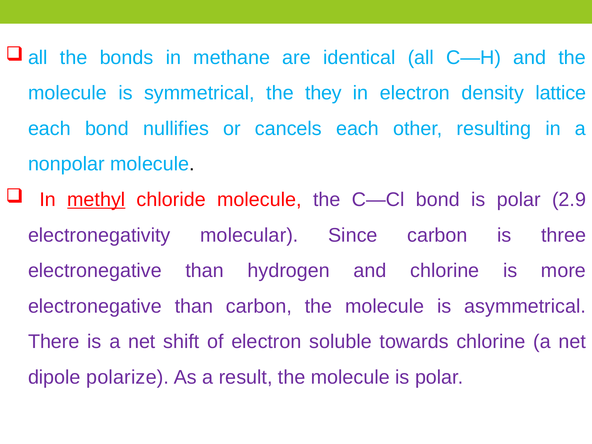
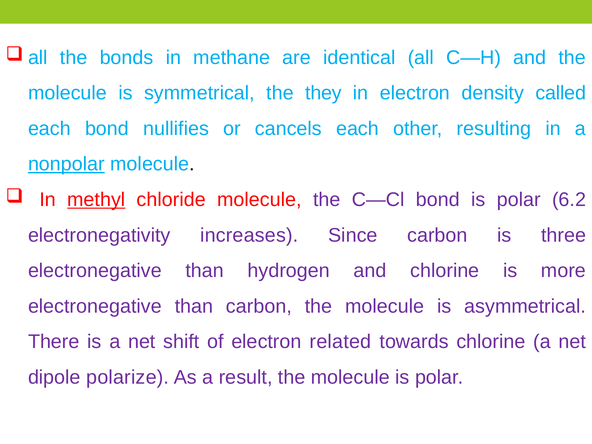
lattice: lattice -> called
nonpolar underline: none -> present
2.9: 2.9 -> 6.2
molecular: molecular -> increases
soluble: soluble -> related
